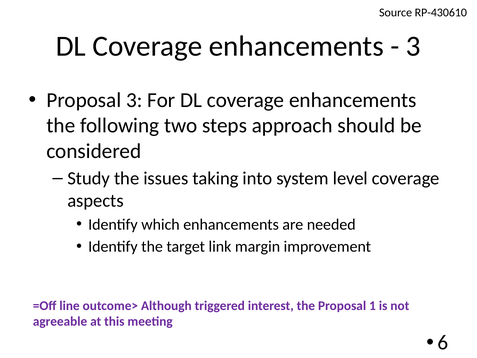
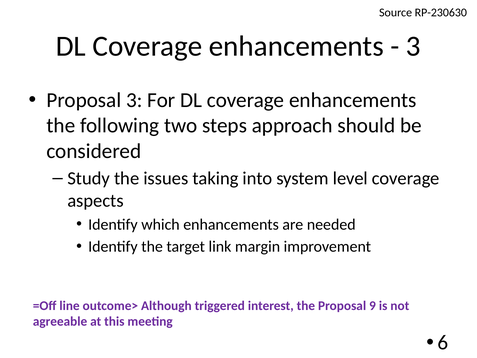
RP-430610: RP-430610 -> RP-230630
1: 1 -> 9
